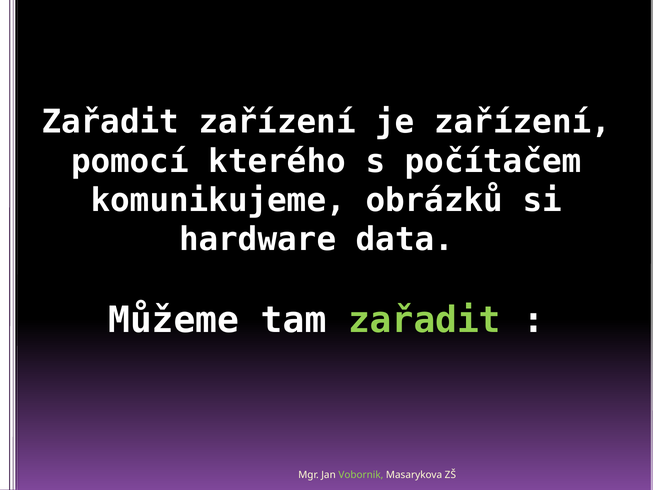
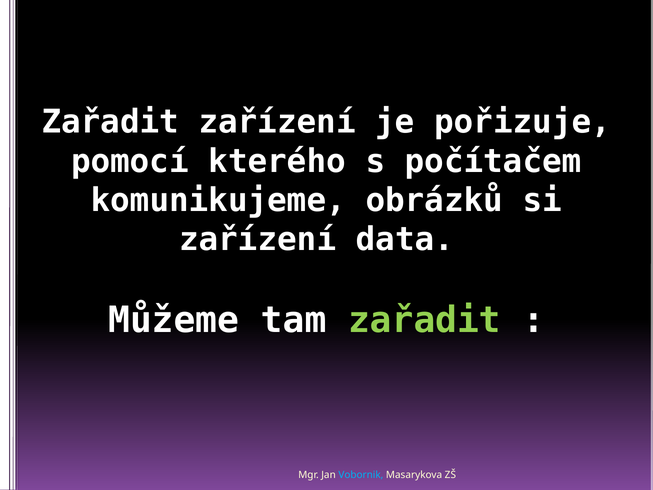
je zařízení: zařízení -> pořizuje
hardware at (258, 240): hardware -> zařízení
Vobornik colour: light green -> light blue
